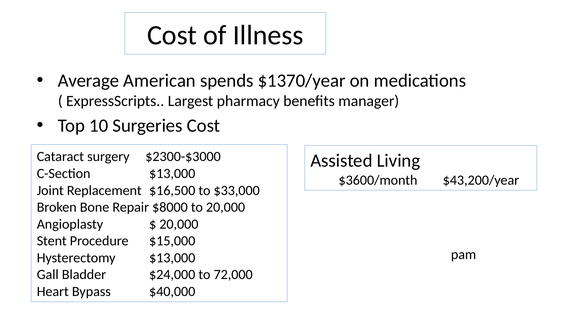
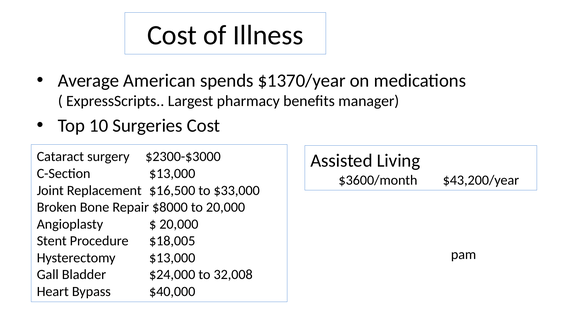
$15,000: $15,000 -> $18,005
72,000: 72,000 -> 32,008
